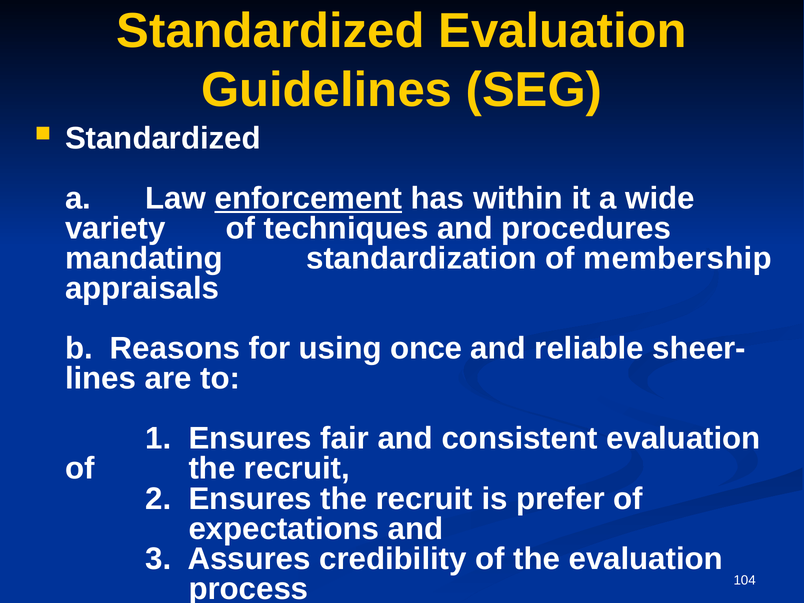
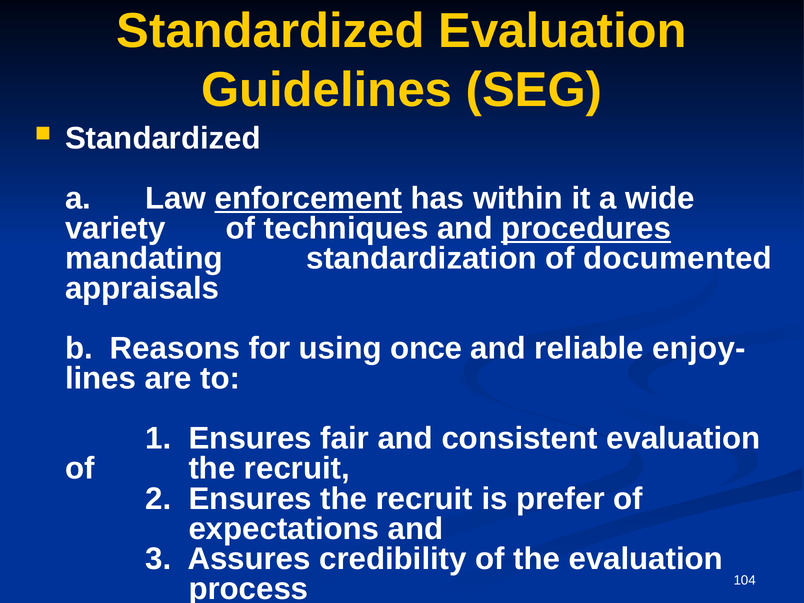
procedures underline: none -> present
membership: membership -> documented
sheer-: sheer- -> enjoy-
